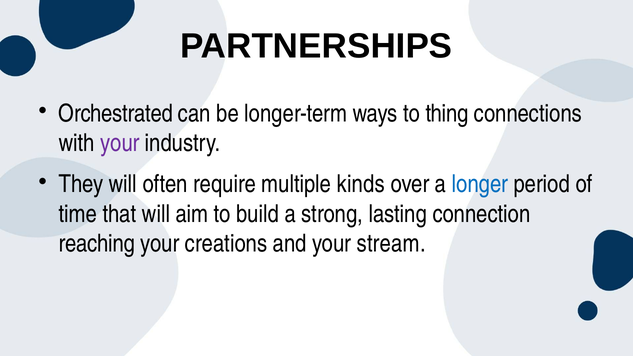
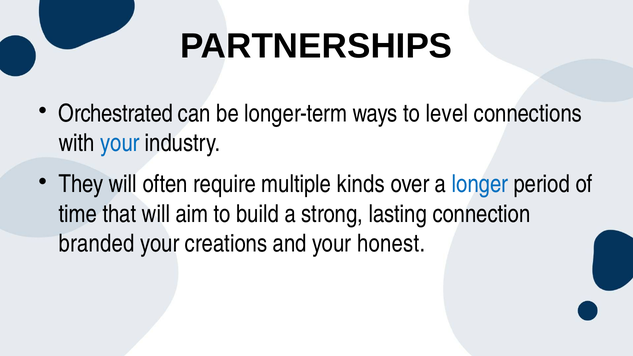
thing: thing -> level
your at (120, 143) colour: purple -> blue
reaching: reaching -> branded
stream: stream -> honest
